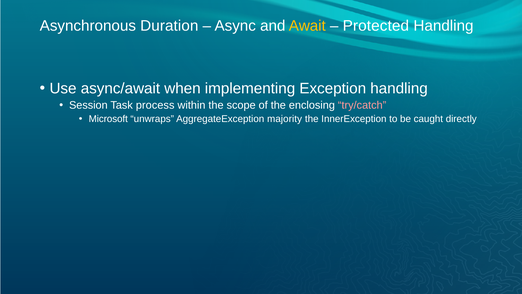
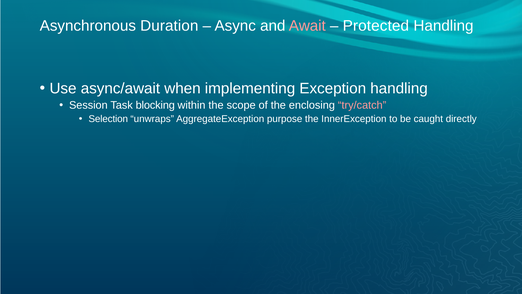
Await colour: yellow -> pink
process: process -> blocking
Microsoft: Microsoft -> Selection
majority: majority -> purpose
